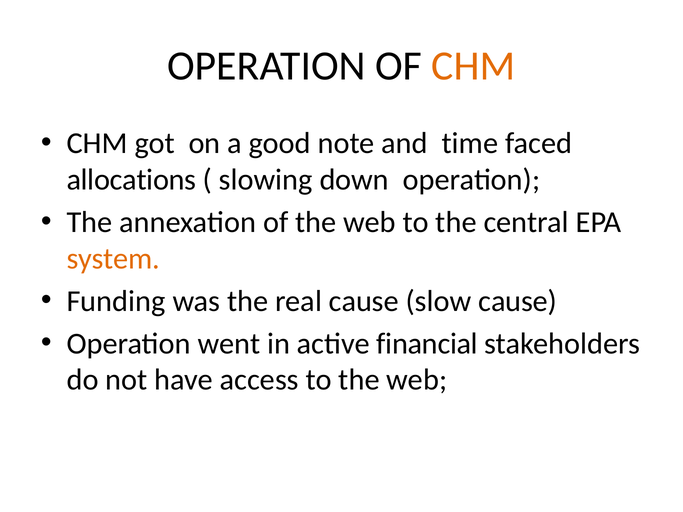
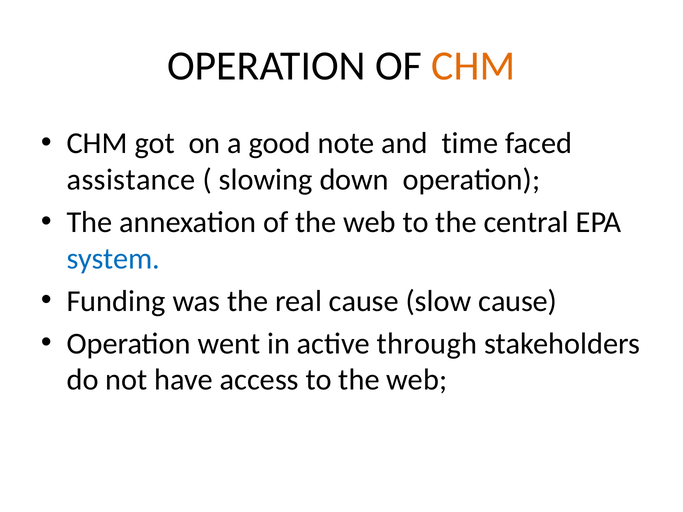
allocations: allocations -> assistance
system colour: orange -> blue
financial: financial -> through
